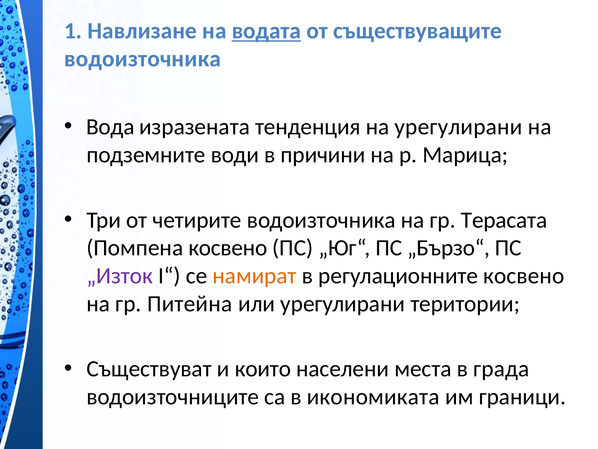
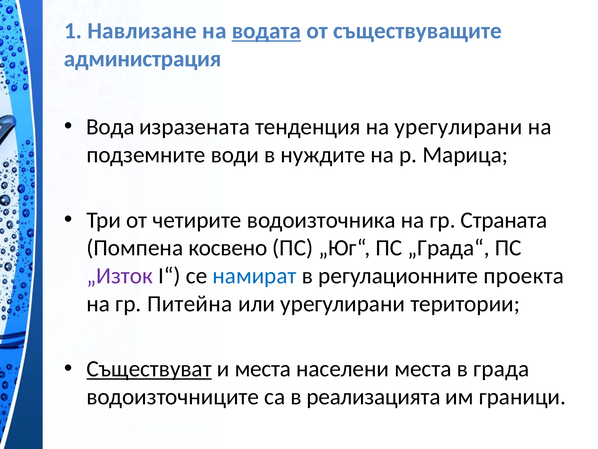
водоизточника at (142, 59): водоизточника -> администрация
причини: причини -> нуждите
Терасата: Терасата -> Страната
„Бързо“: „Бързо“ -> „Града“
намират colour: orange -> blue
регулационните косвено: косвено -> проекта
Съществуват underline: none -> present
и които: които -> места
икономиката: икономиката -> реализацията
